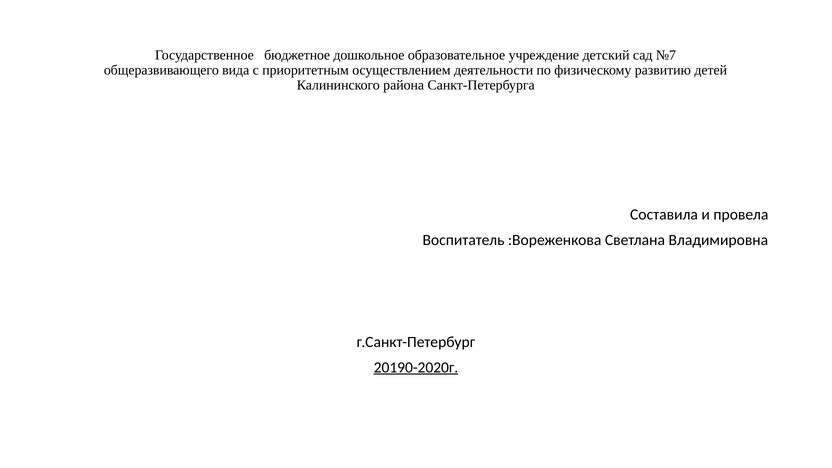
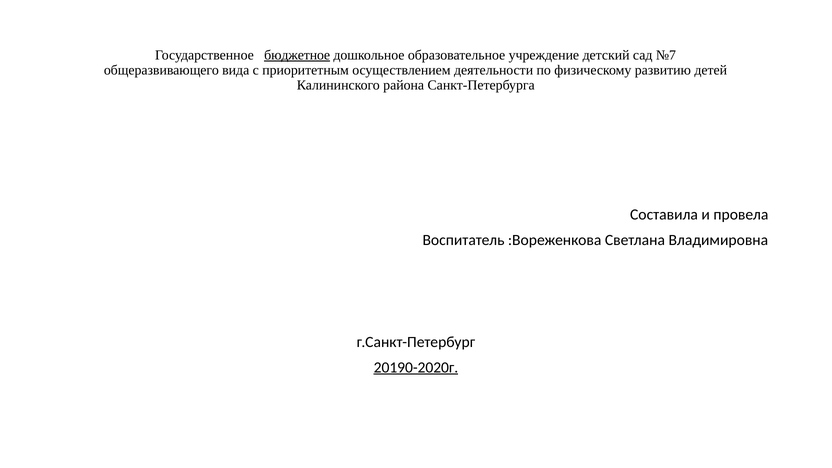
бюджетное underline: none -> present
